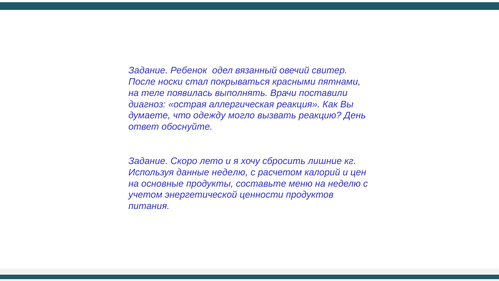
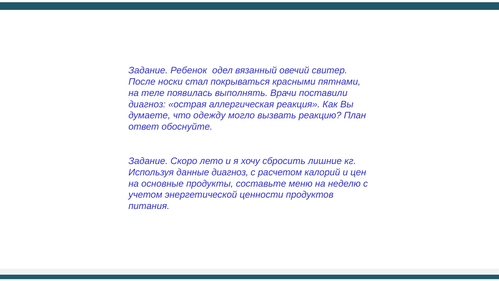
День: День -> План
данные неделю: неделю -> диагноз
